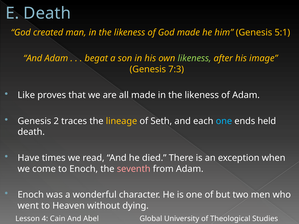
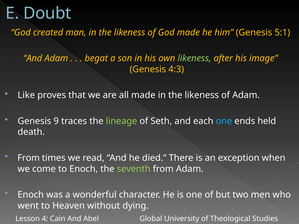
E Death: Death -> Doubt
7:3: 7:3 -> 4:3
2: 2 -> 9
lineage colour: yellow -> light green
Have at (29, 158): Have -> From
seventh colour: pink -> light green
